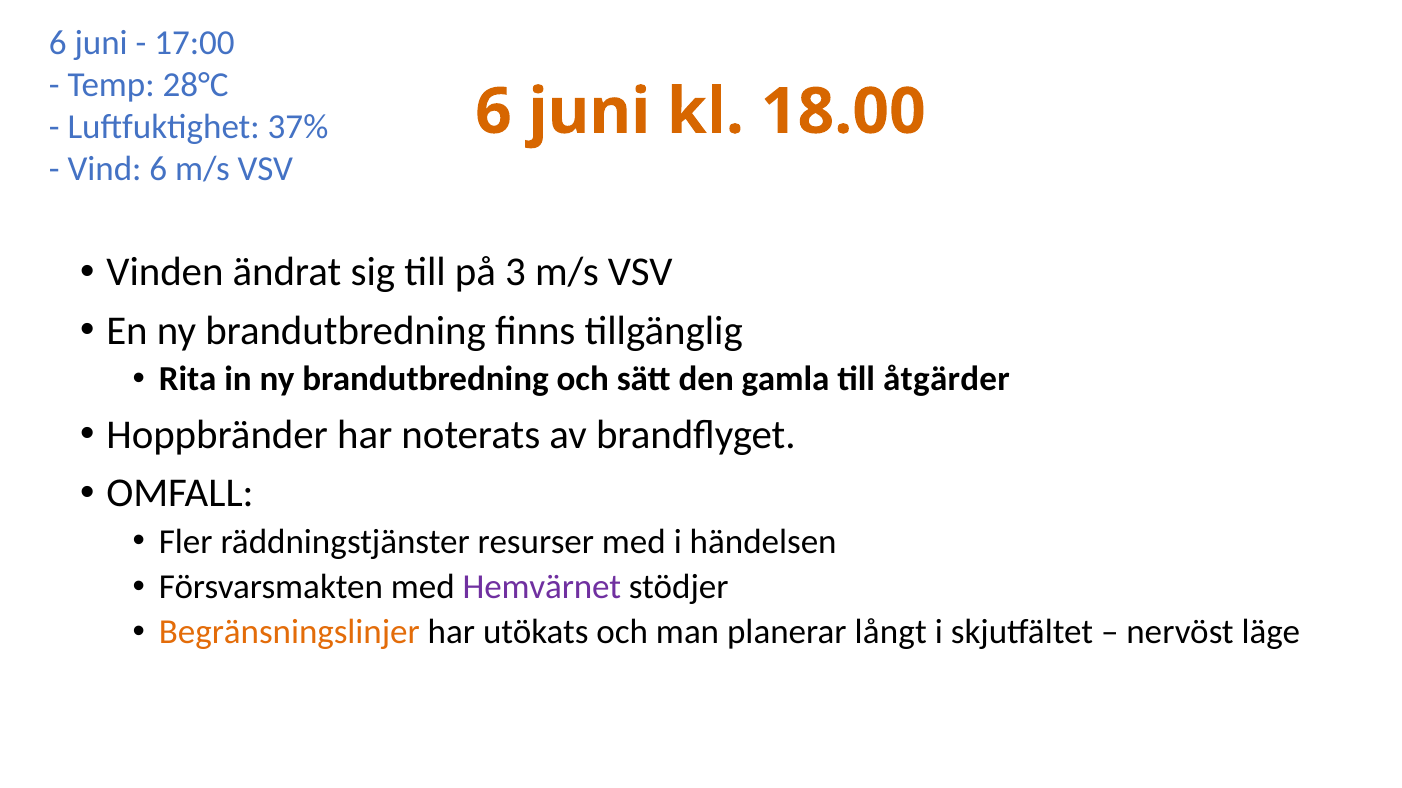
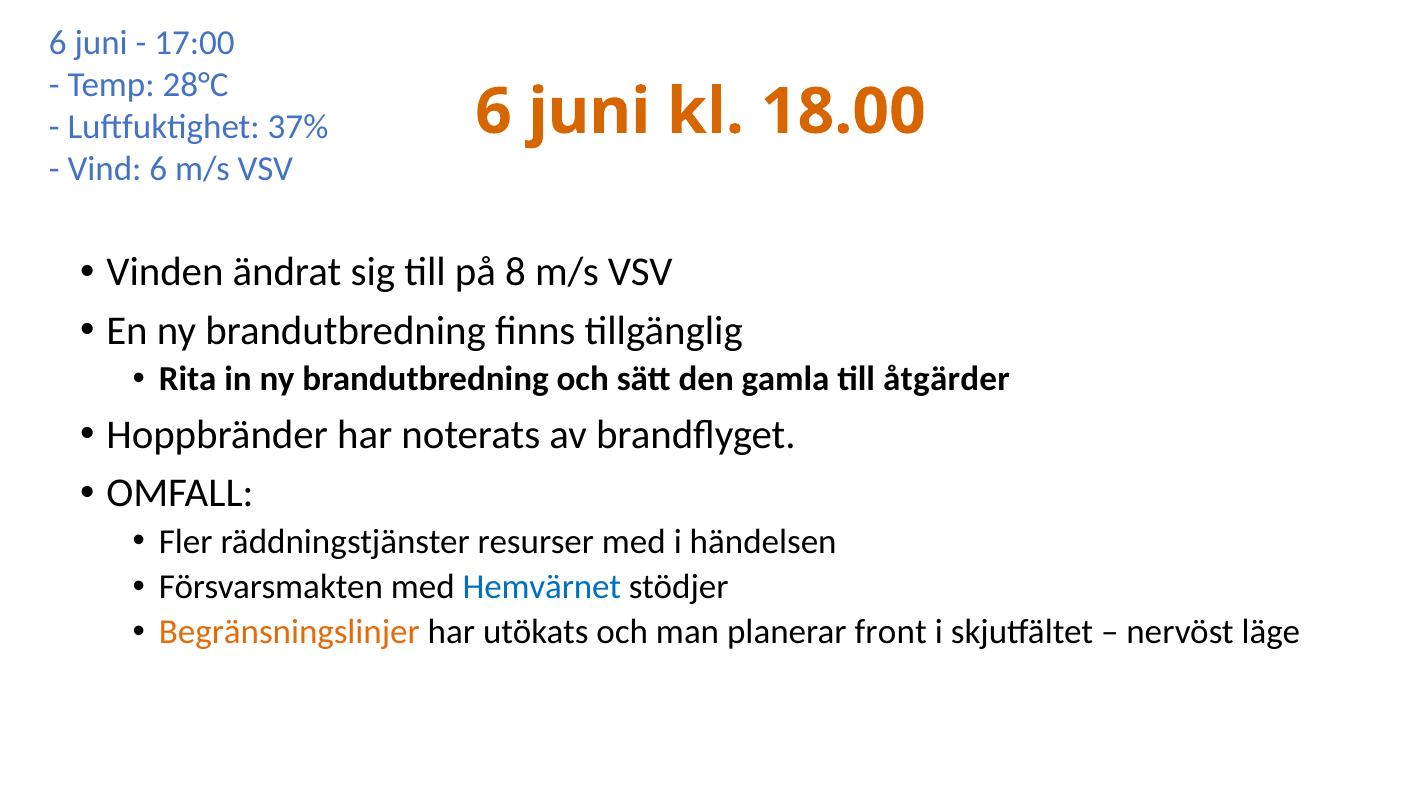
3: 3 -> 8
Hemvärnet colour: purple -> blue
långt: långt -> front
